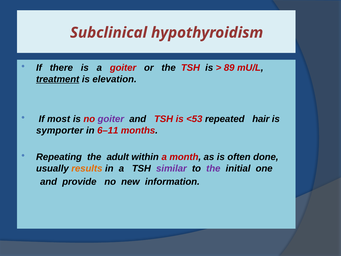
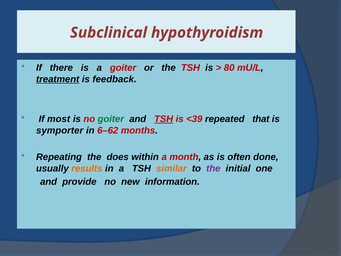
89: 89 -> 80
elevation: elevation -> feedback
goiter at (111, 119) colour: purple -> green
TSH at (164, 119) underline: none -> present
<53: <53 -> <39
hair: hair -> that
6–11: 6–11 -> 6–62
adult: adult -> does
similar colour: purple -> orange
